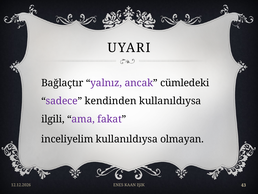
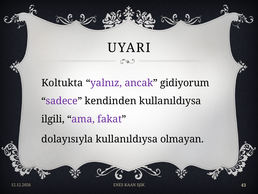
Bağlaçtır: Bağlaçtır -> Koltukta
cümledeki: cümledeki -> gidiyorum
inceliyelim: inceliyelim -> dolayısıyla
